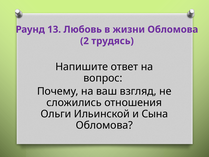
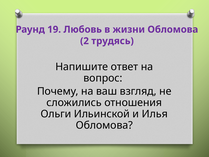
13: 13 -> 19
Сына: Сына -> Илья
